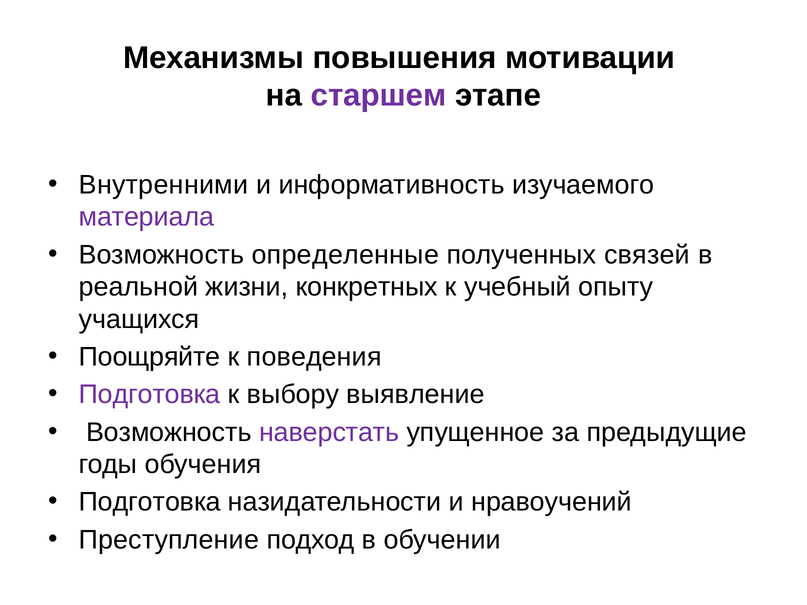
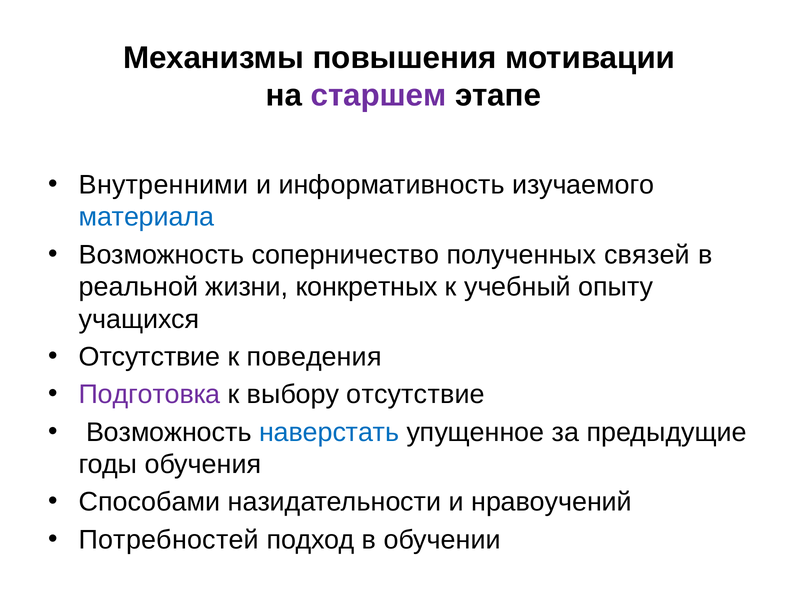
материала colour: purple -> blue
определенные: определенные -> соперничество
Поощряйте at (150, 357): Поощряйте -> Отсутствие
выбору выявление: выявление -> отсутствие
наверстать colour: purple -> blue
Подготовка at (150, 502): Подготовка -> Способами
Преступление: Преступление -> Потребностей
